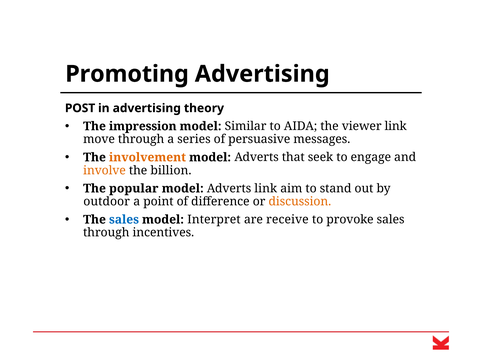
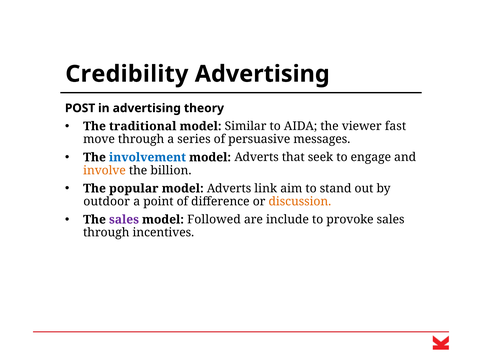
Promoting: Promoting -> Credibility
impression: impression -> traditional
viewer link: link -> fast
involvement colour: orange -> blue
sales at (124, 219) colour: blue -> purple
Interpret: Interpret -> Followed
receive: receive -> include
